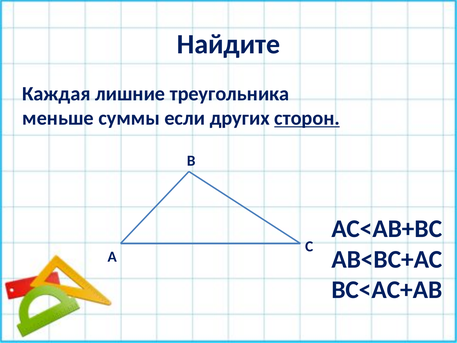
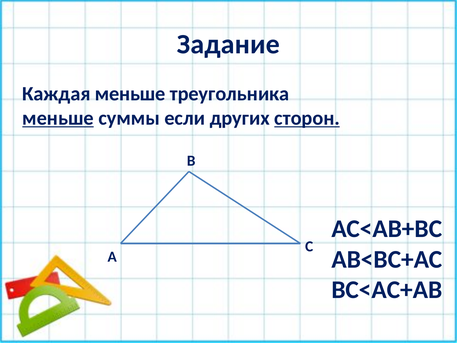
Найдите: Найдите -> Задание
Каждая лишние: лишние -> меньше
меньше at (58, 118) underline: none -> present
